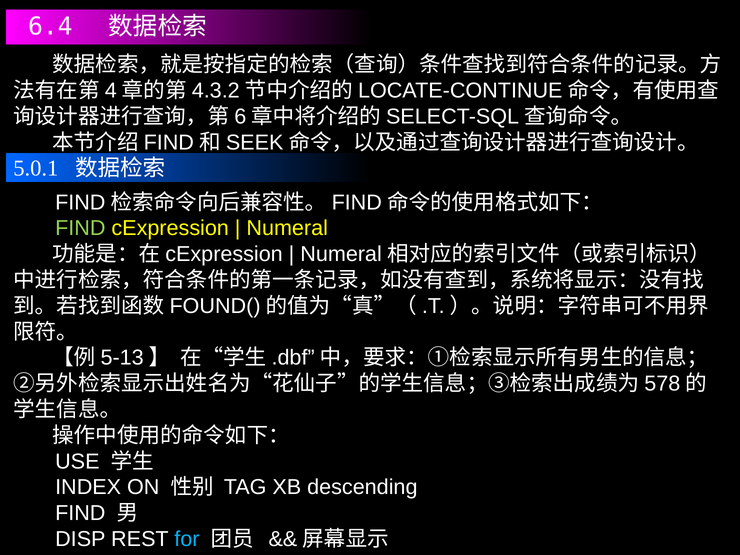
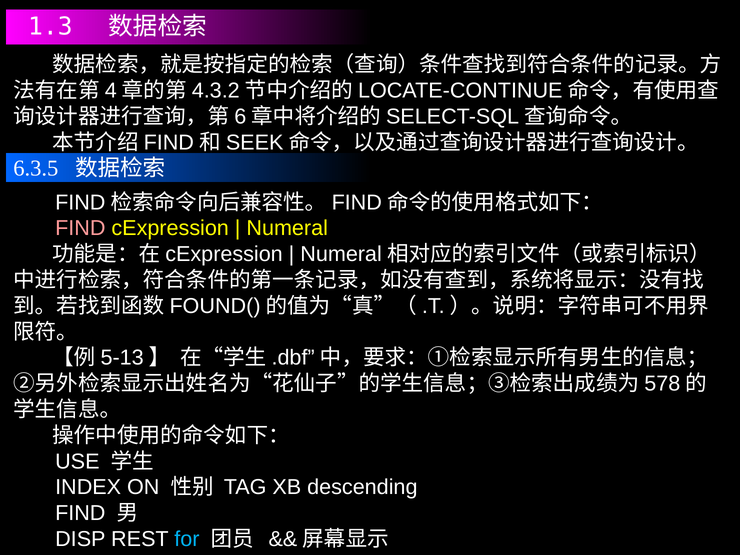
6.4: 6.4 -> 1.3
5.0.1: 5.0.1 -> 6.3.5
FIND at (80, 228) colour: light green -> pink
